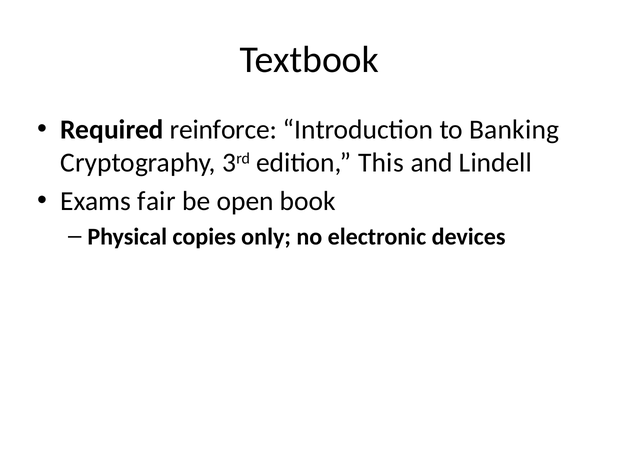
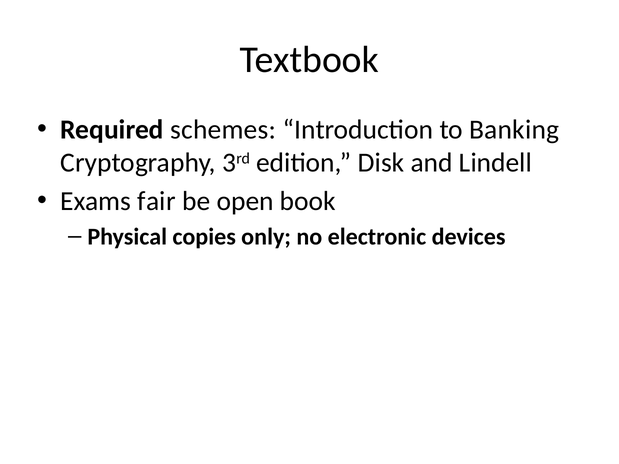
reinforce: reinforce -> schemes
This: This -> Disk
